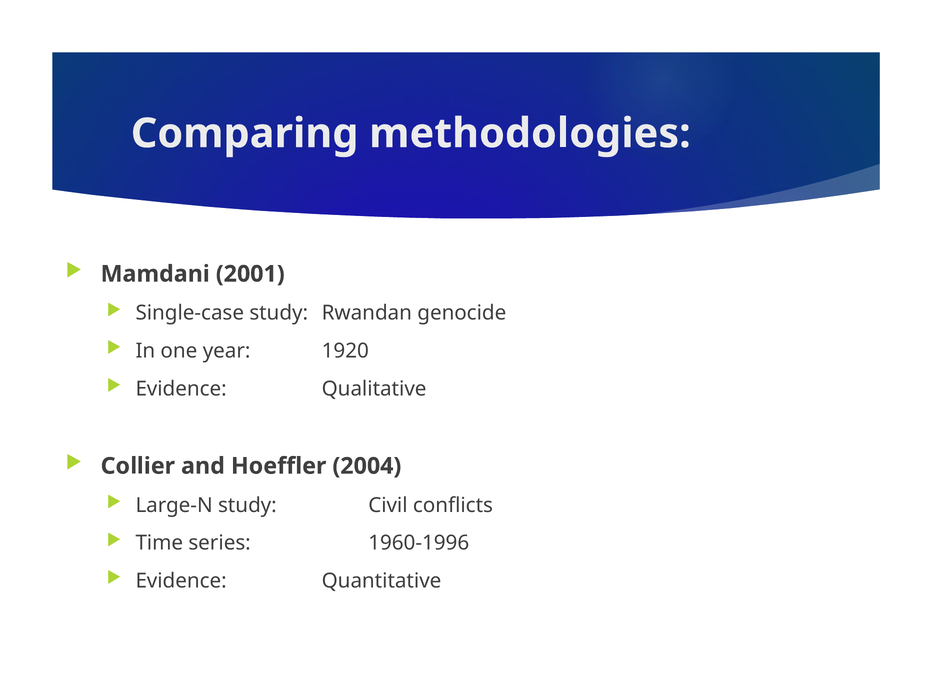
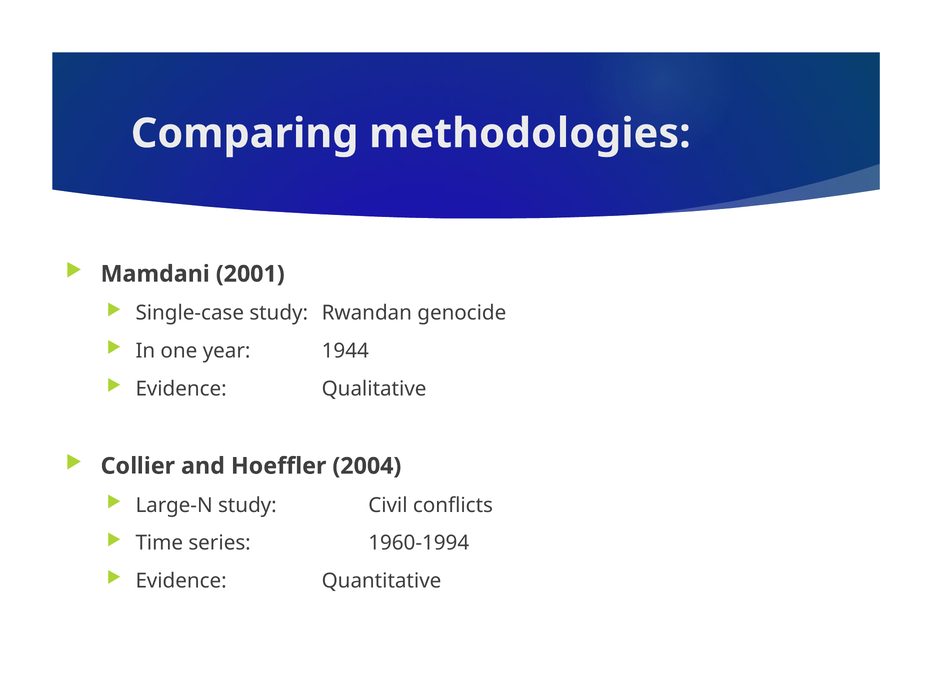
1920: 1920 -> 1944
1960-1996: 1960-1996 -> 1960-1994
